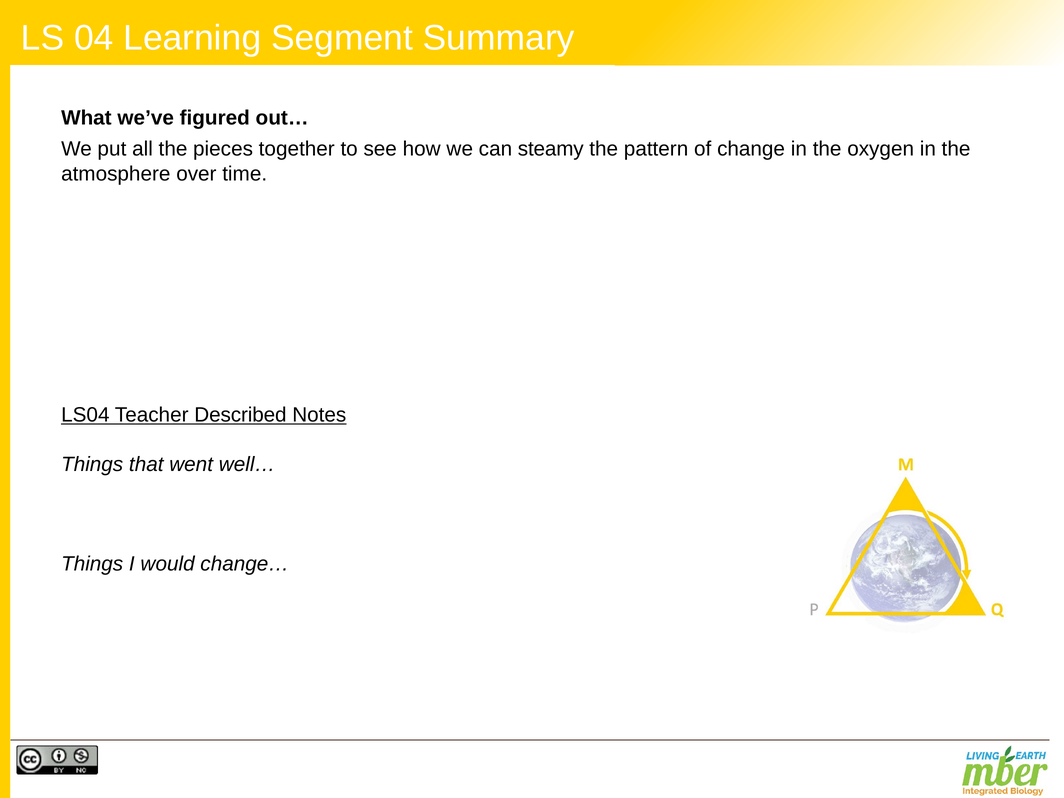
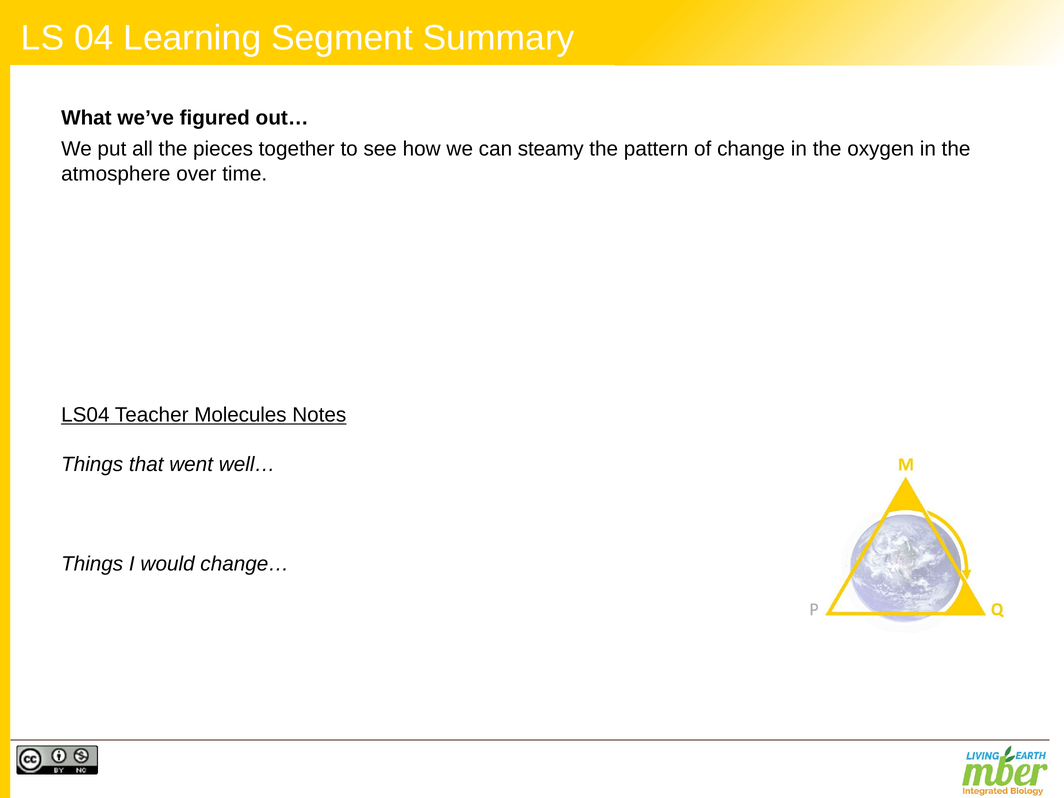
Described: Described -> Molecules
